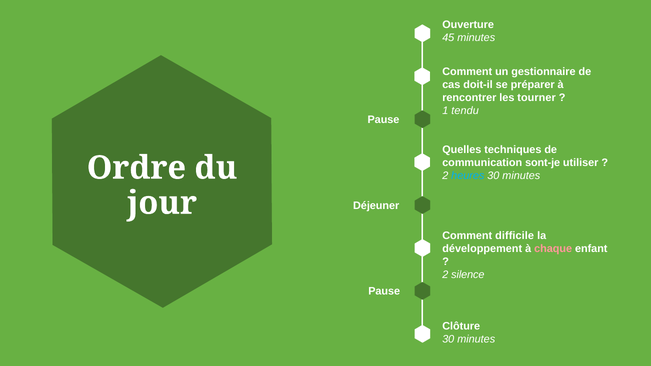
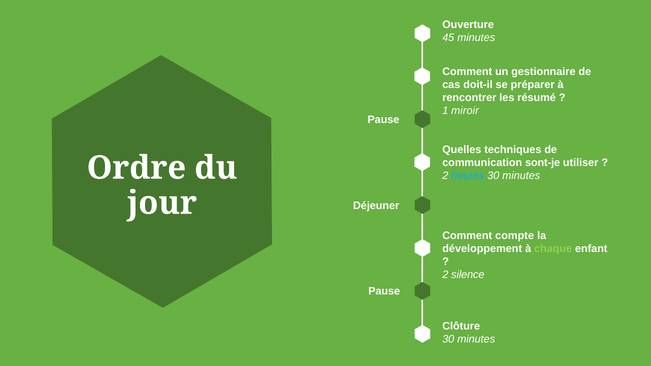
tourner: tourner -> résumé
tendu: tendu -> miroir
difficile: difficile -> compte
chaque colour: pink -> light green
